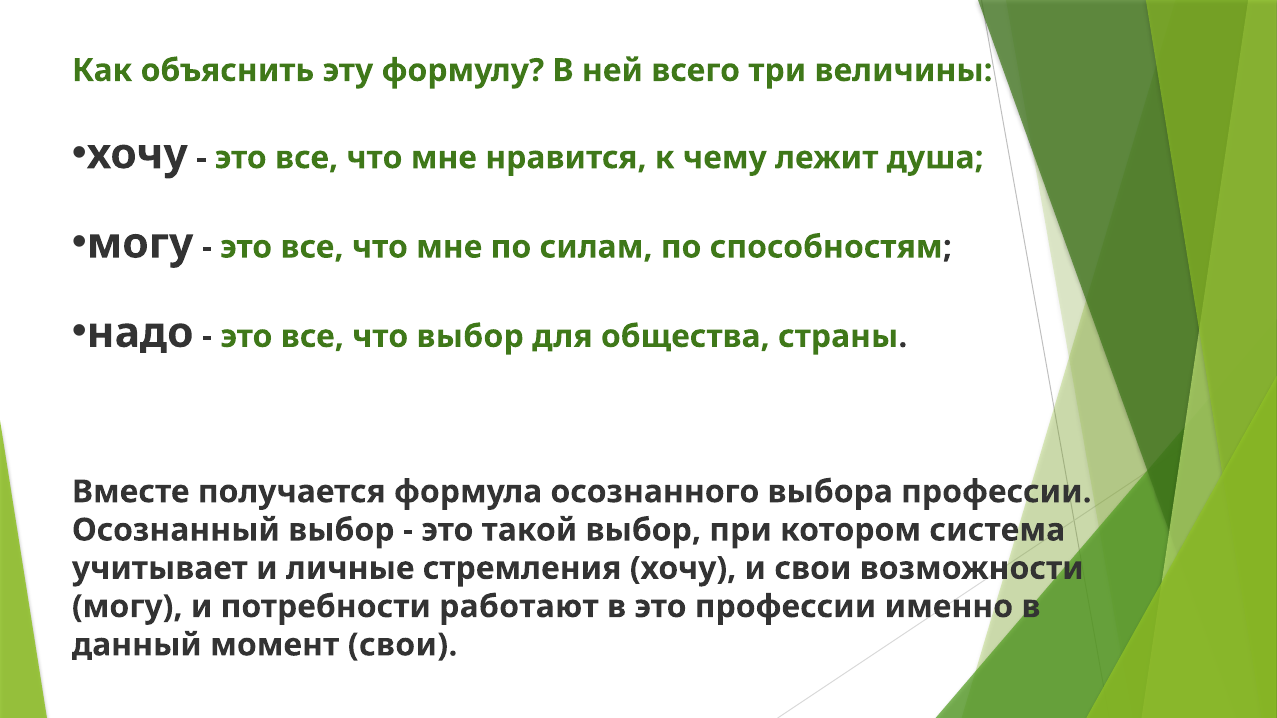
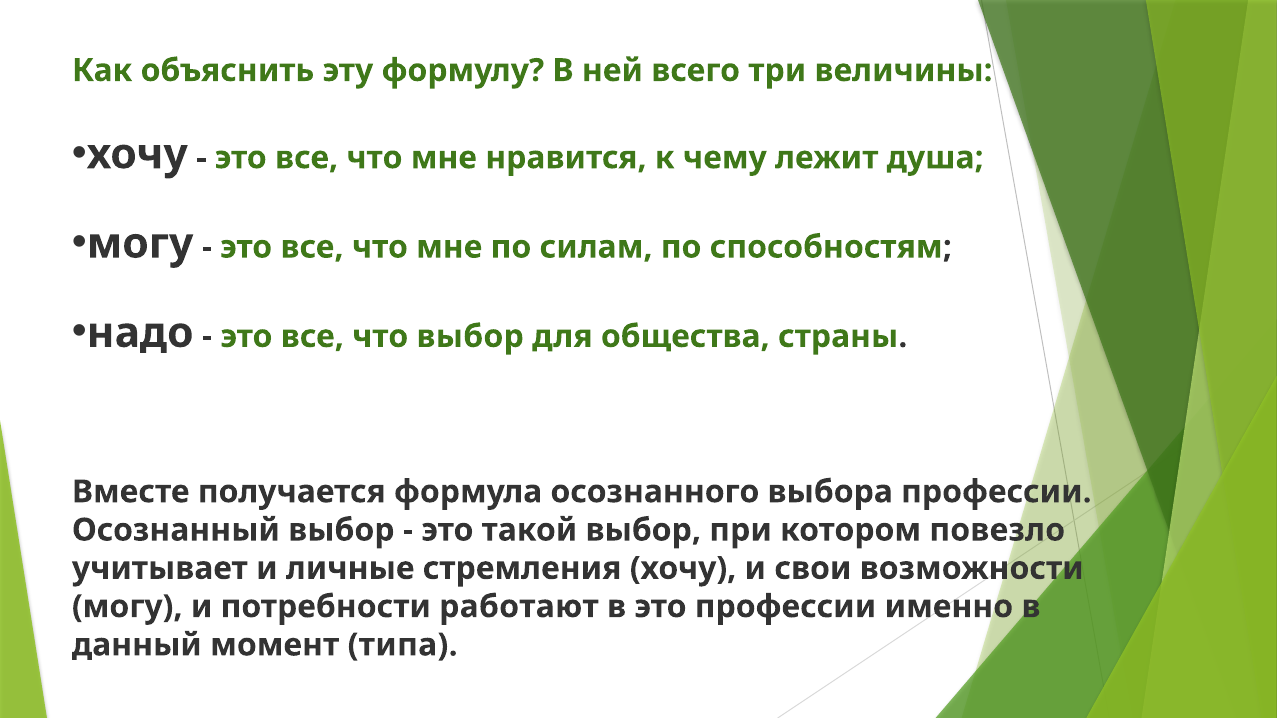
система: система -> повезло
момент свои: свои -> типа
